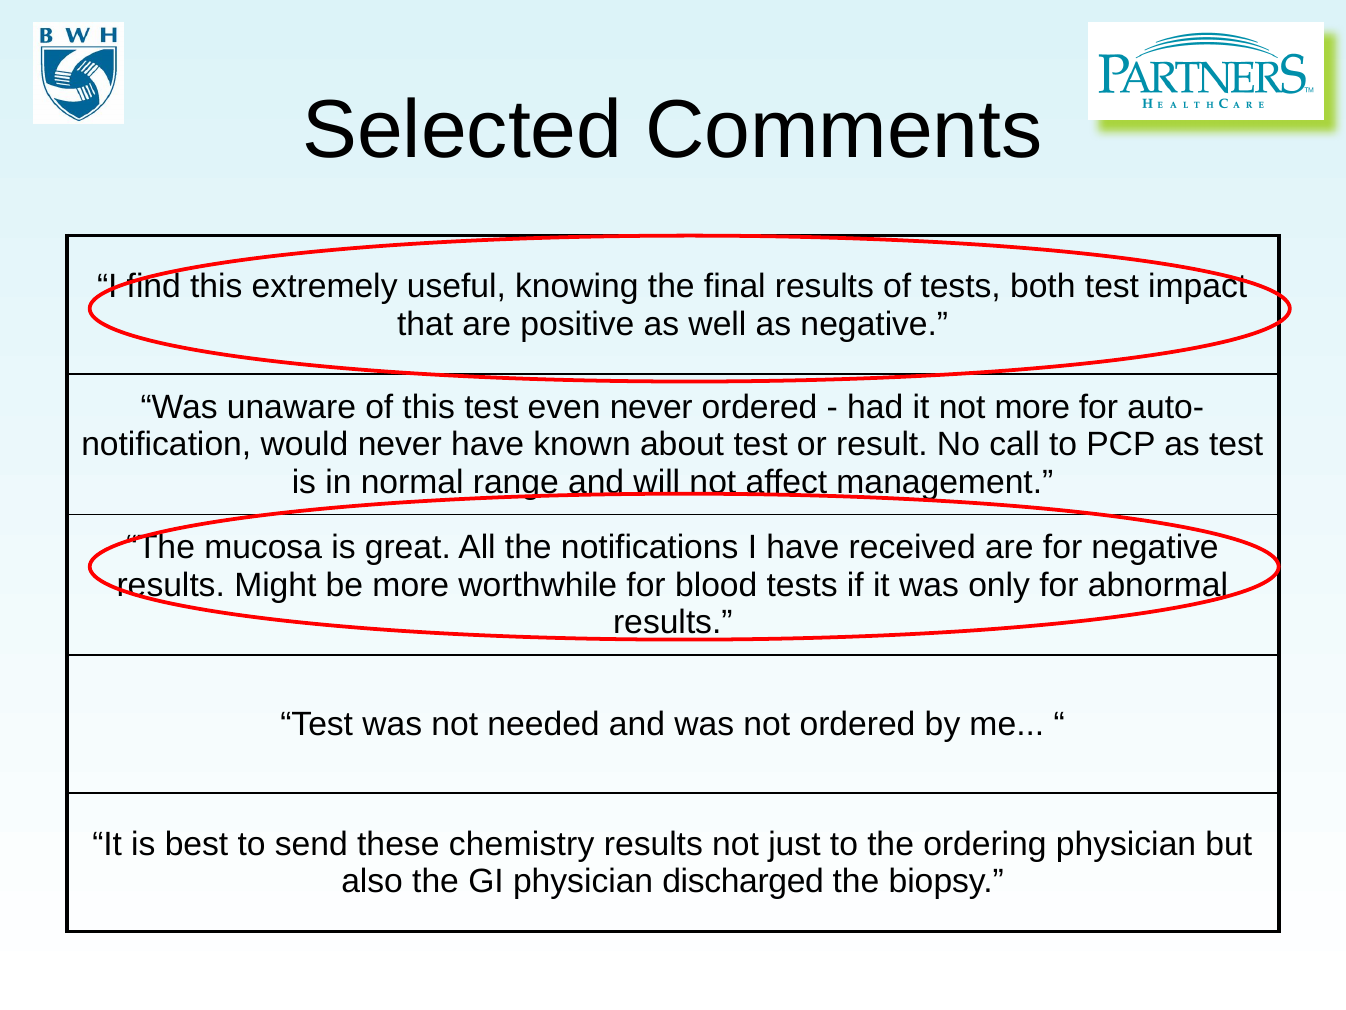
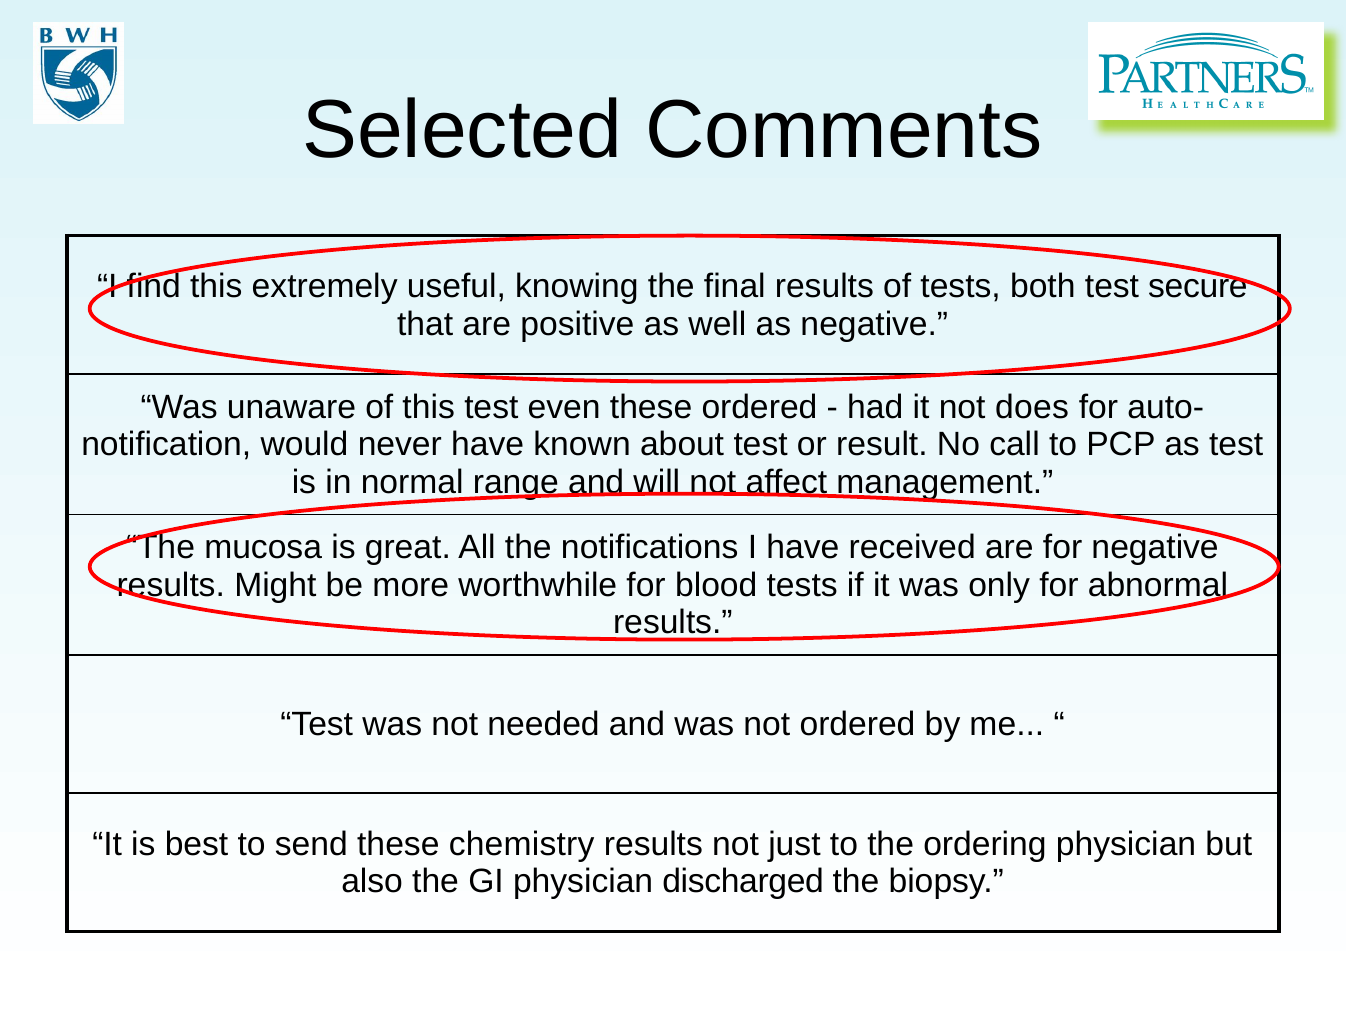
impact: impact -> secure
even never: never -> these
not more: more -> does
